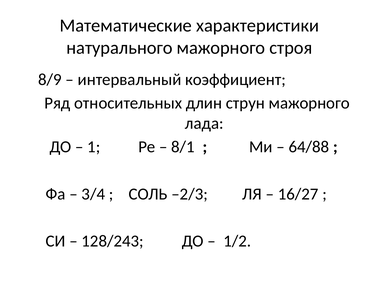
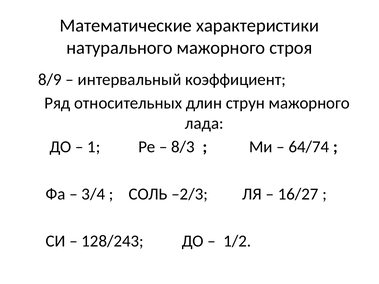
8/1: 8/1 -> 8/3
64/88: 64/88 -> 64/74
